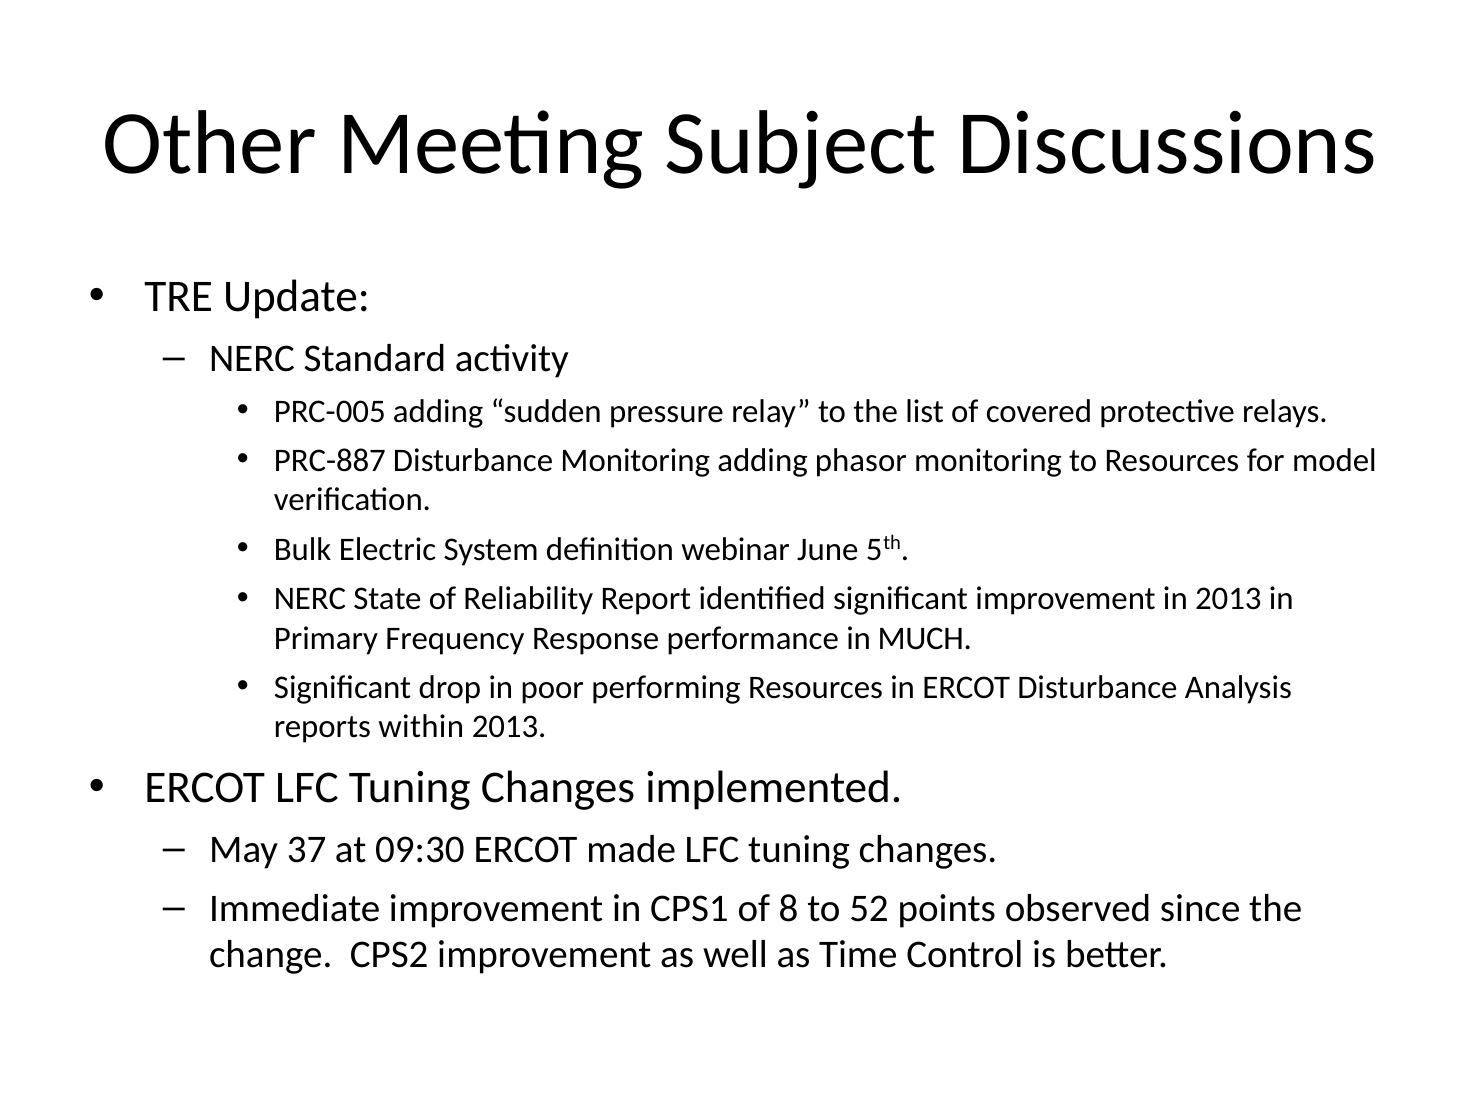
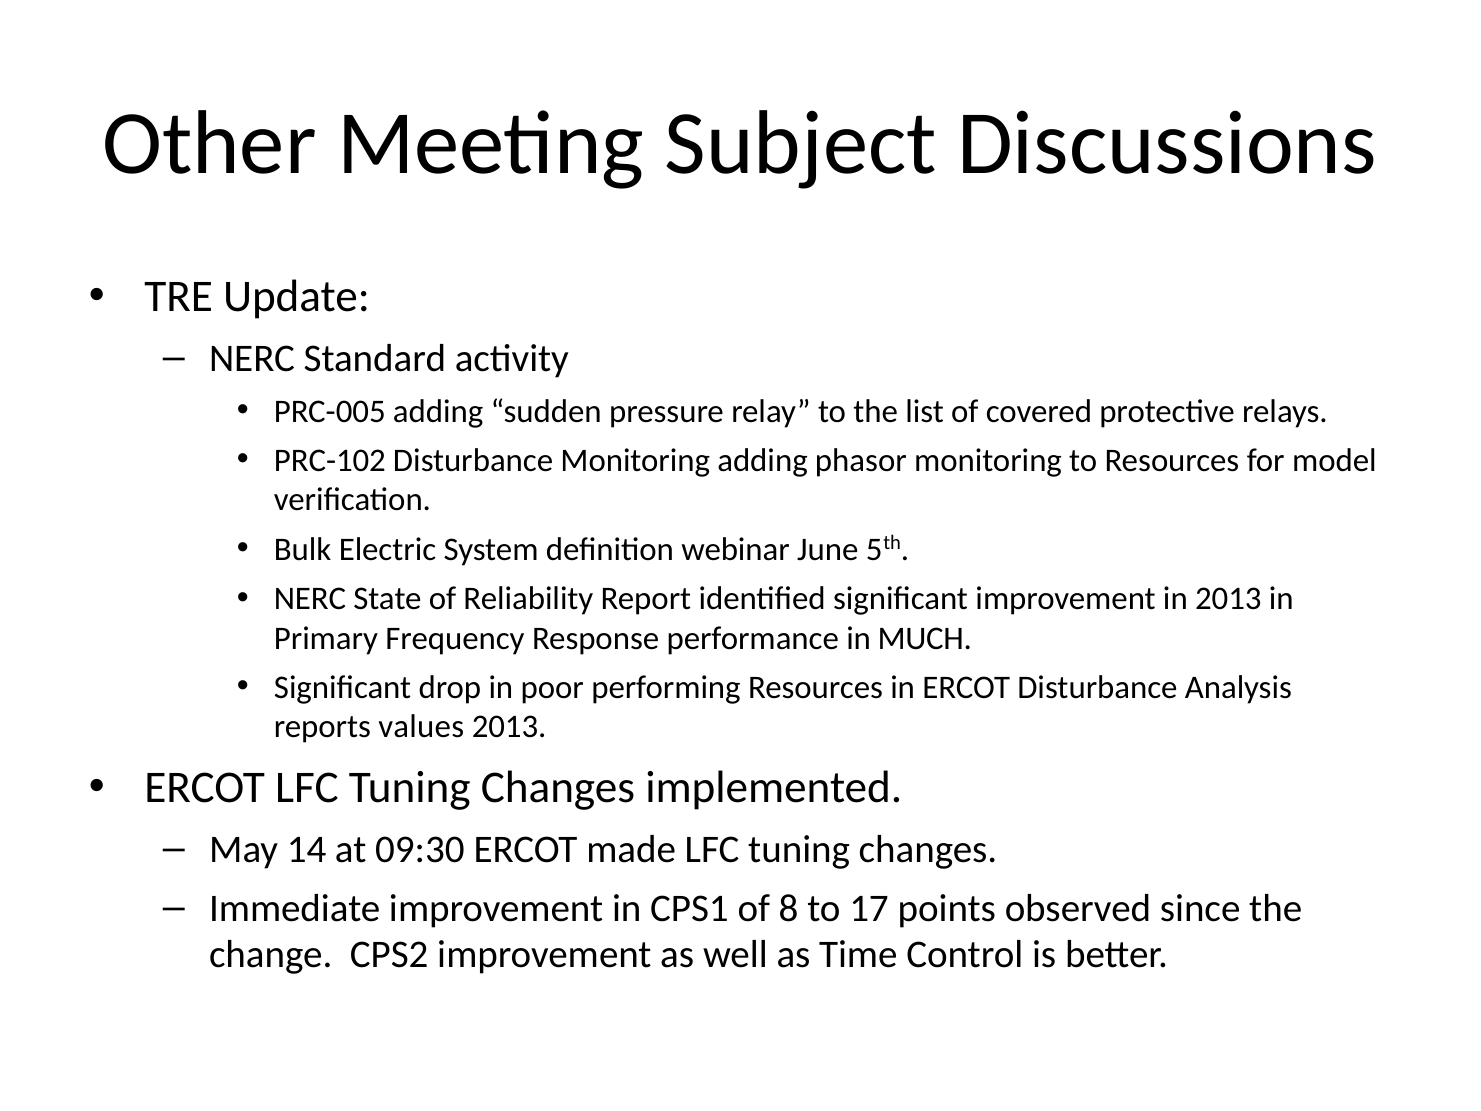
PRC-887: PRC-887 -> PRC-102
within: within -> values
37: 37 -> 14
52: 52 -> 17
